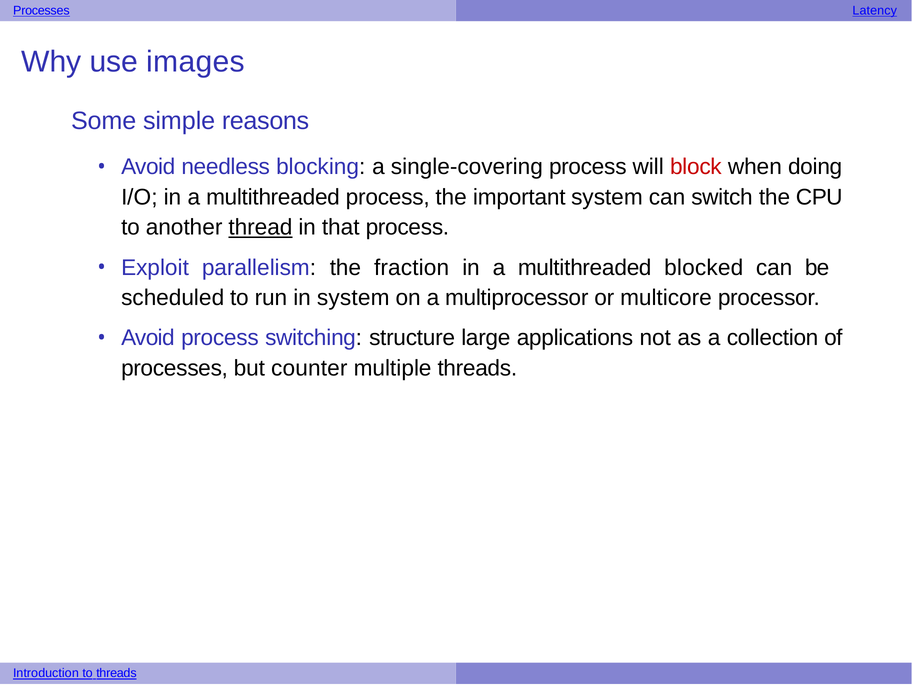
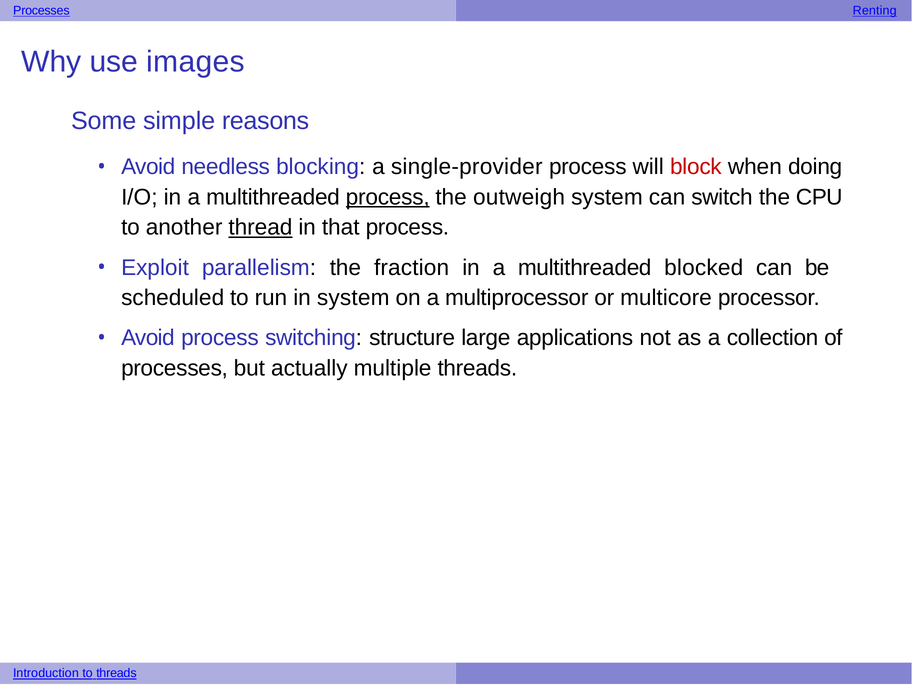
Latency: Latency -> Renting
single-covering: single-covering -> single-provider
process at (388, 197) underline: none -> present
important: important -> outweigh
counter: counter -> actually
